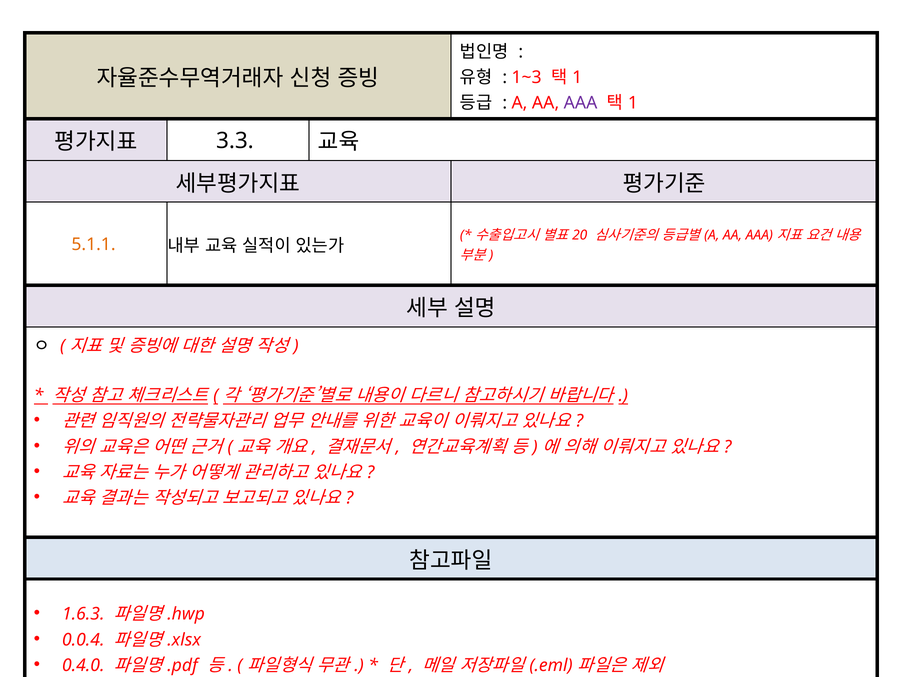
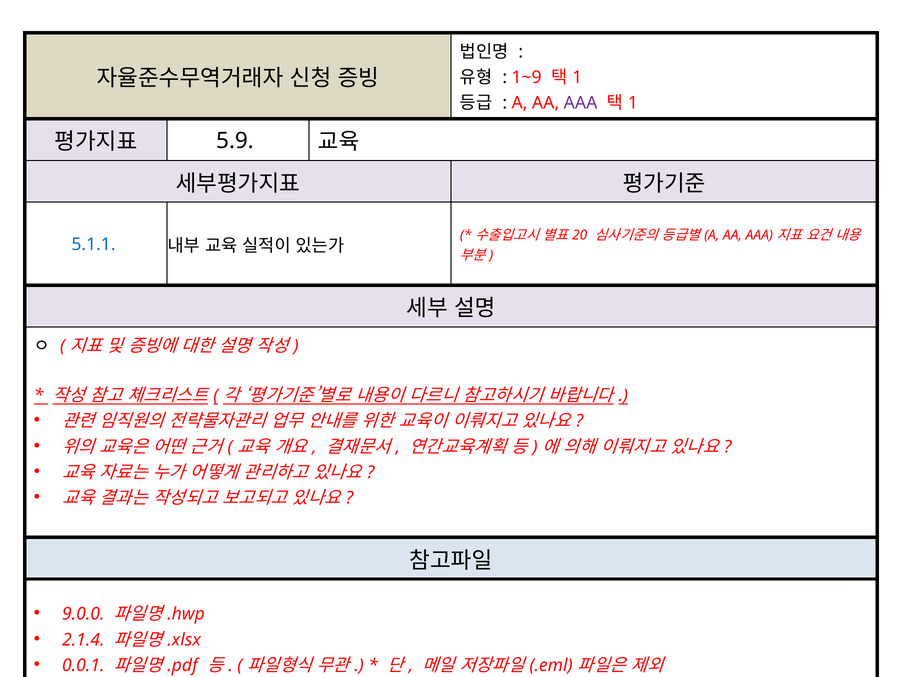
1~3: 1~3 -> 1~9
3.3: 3.3 -> 5.9
5.1.1 colour: orange -> blue
1.6.3: 1.6.3 -> 9.0.0
0.0.4: 0.0.4 -> 2.1.4
0.4.0: 0.4.0 -> 0.0.1
